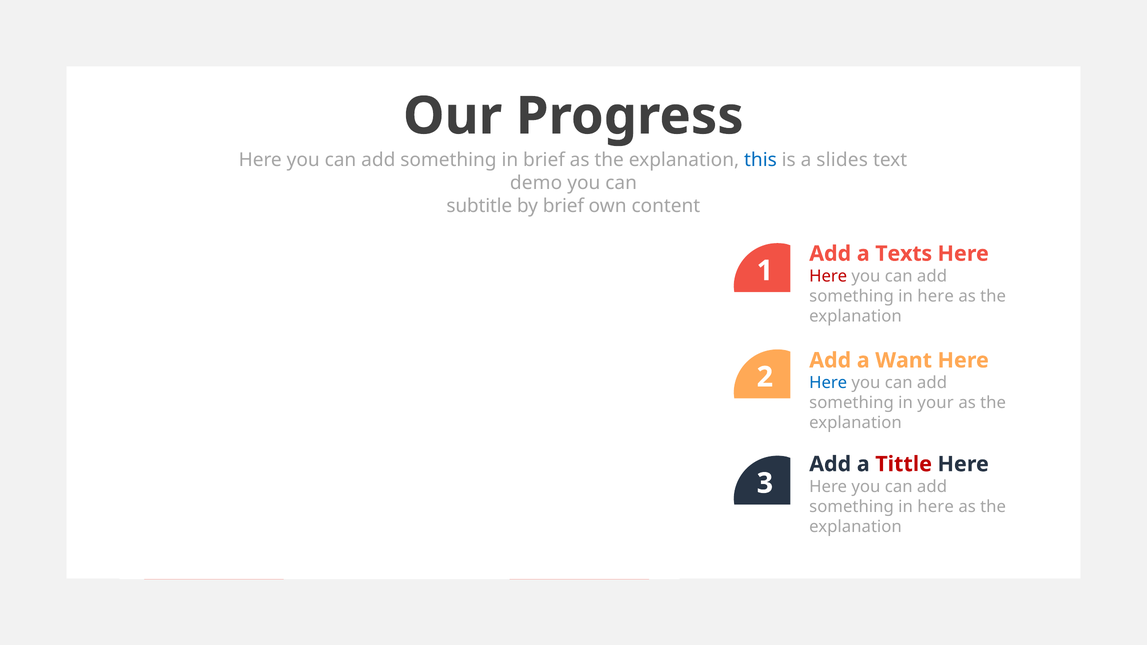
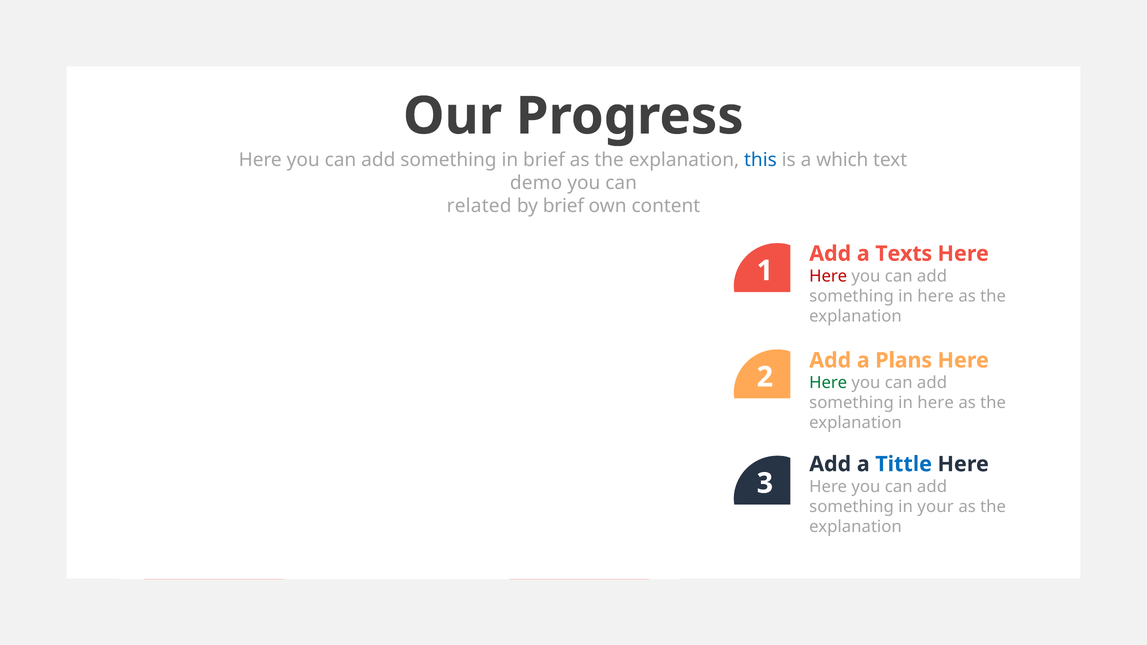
slides: slides -> which
subtitle: subtitle -> related
Want: Want -> Plans
Here at (828, 383) colour: blue -> green
your at (936, 403): your -> here
Tittle colour: red -> blue
here at (936, 507): here -> your
